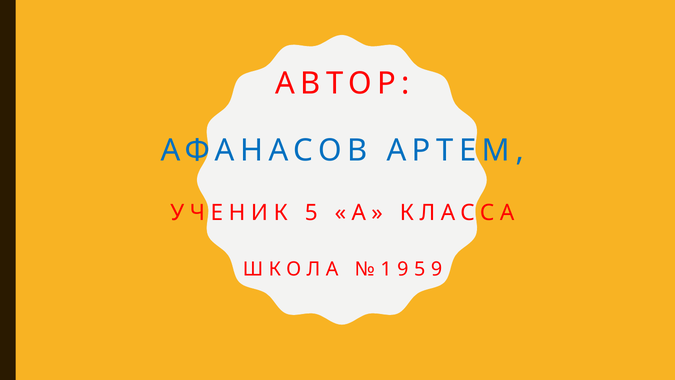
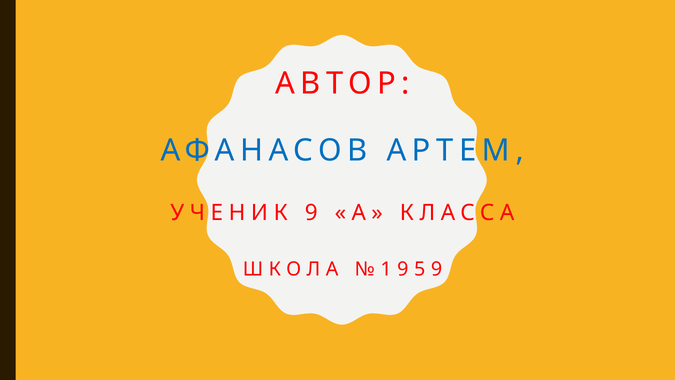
5 at (311, 213): 5 -> 9
